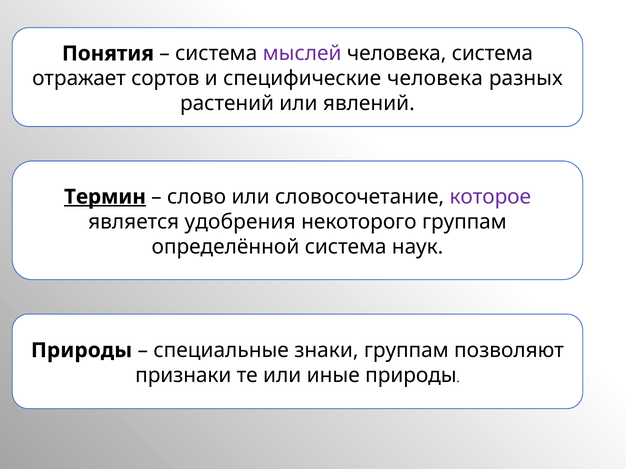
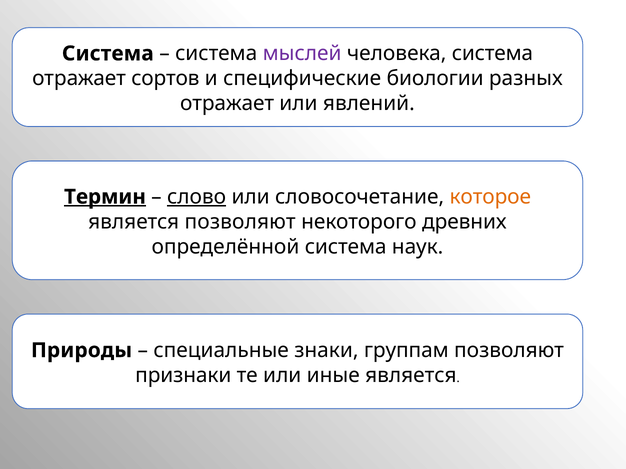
Понятия at (108, 54): Понятия -> Система
специфические человека: человека -> биологии
растений at (227, 104): растений -> отражает
слово underline: none -> present
которое colour: purple -> orange
является удобрения: удобрения -> позволяют
некоторого группам: группам -> древних
иные природы: природы -> является
